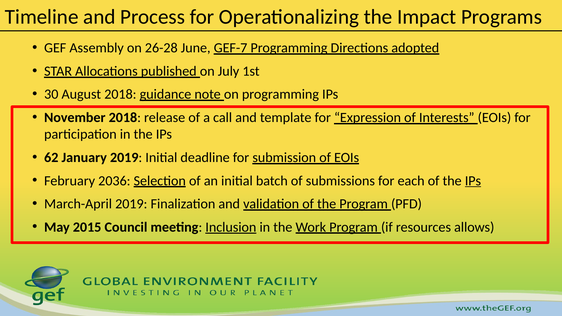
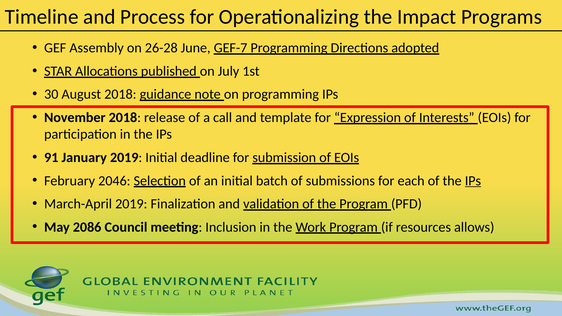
62: 62 -> 91
2036: 2036 -> 2046
2015: 2015 -> 2086
Inclusion underline: present -> none
